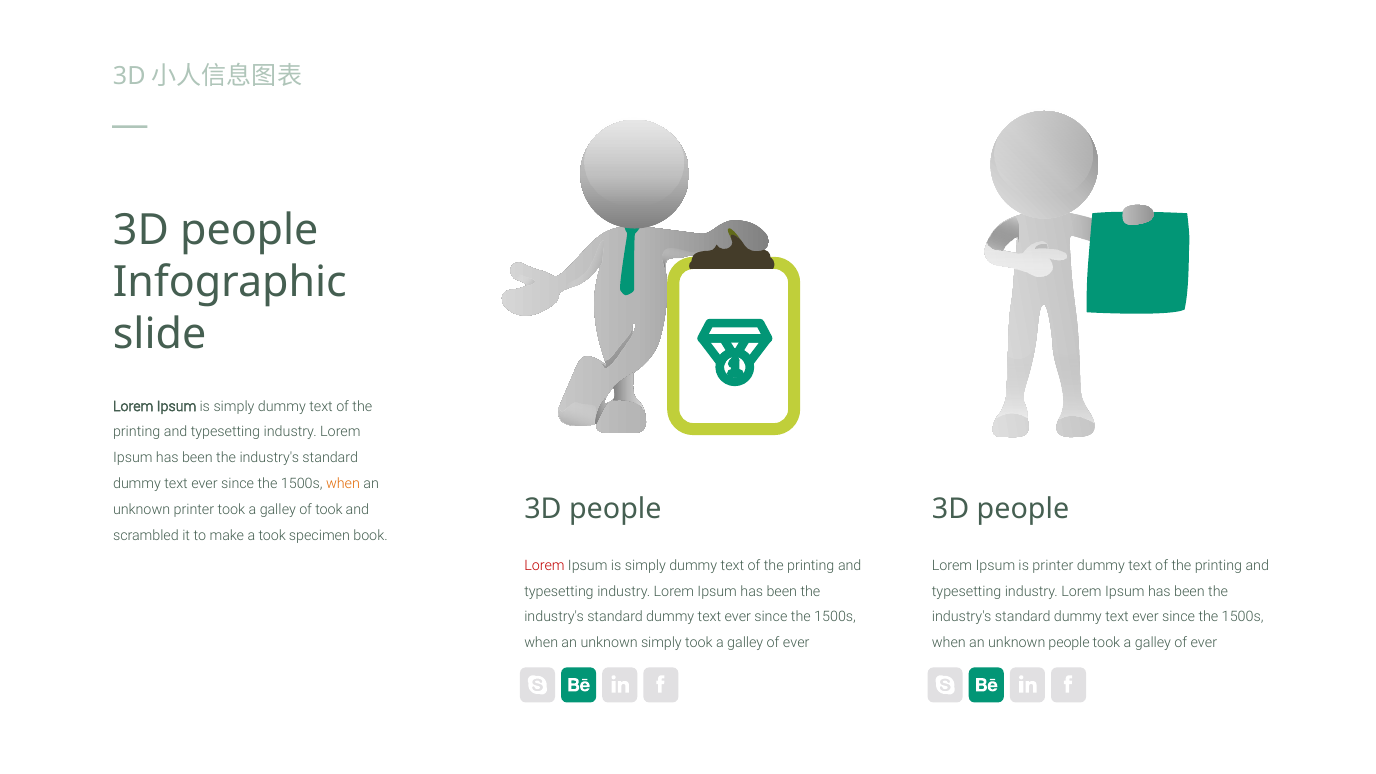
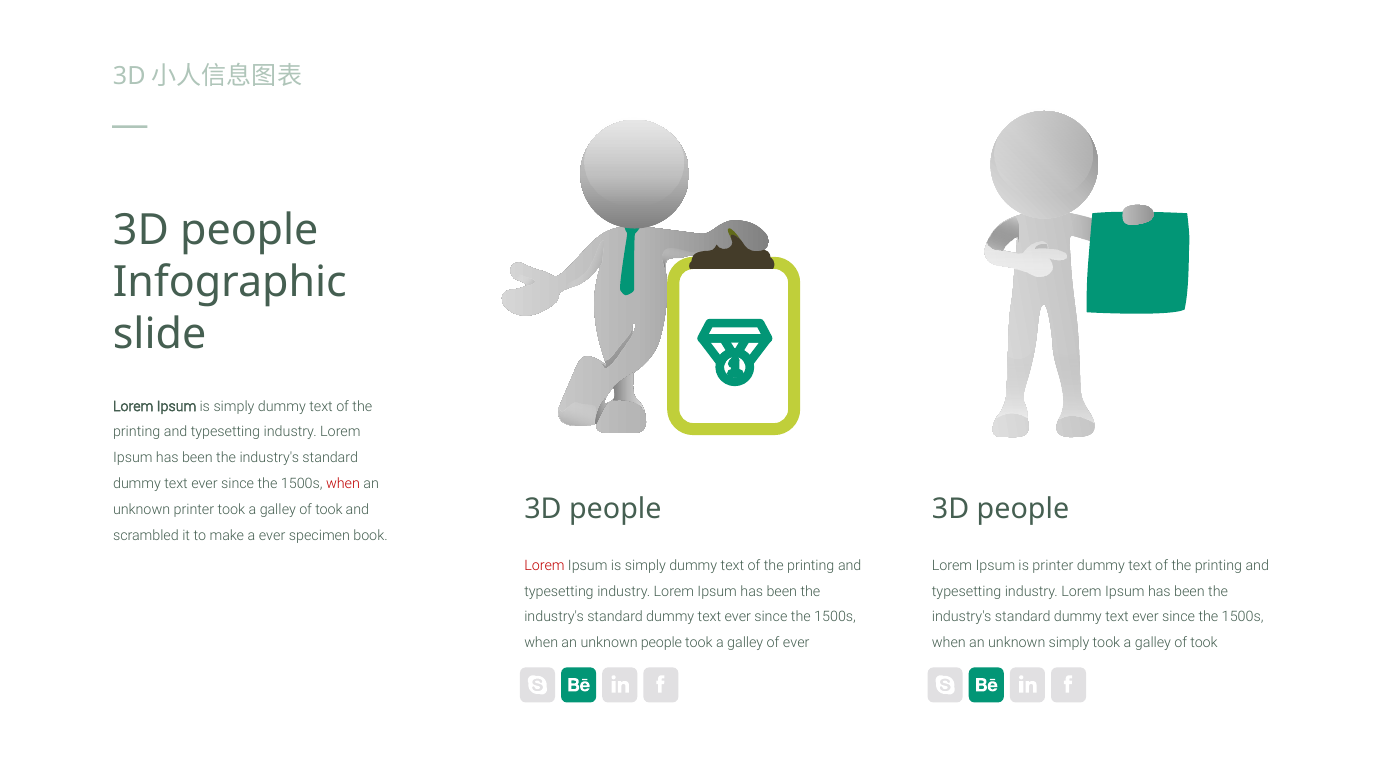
when at (343, 484) colour: orange -> red
a took: took -> ever
unknown simply: simply -> people
unknown people: people -> simply
ever at (1204, 643): ever -> took
